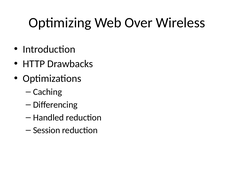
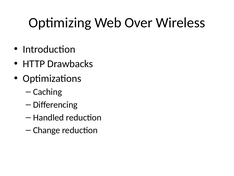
Session: Session -> Change
